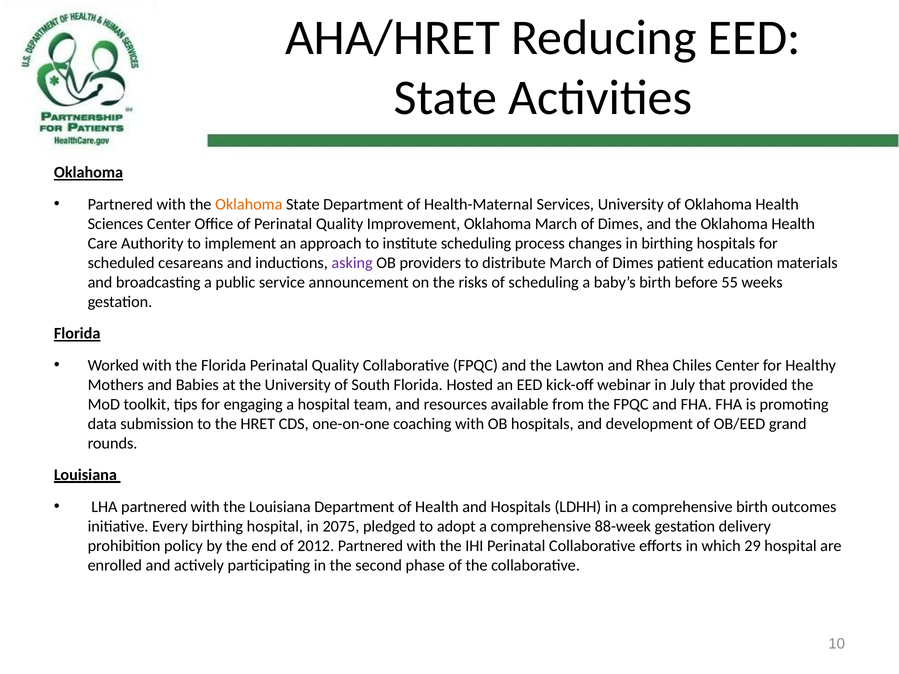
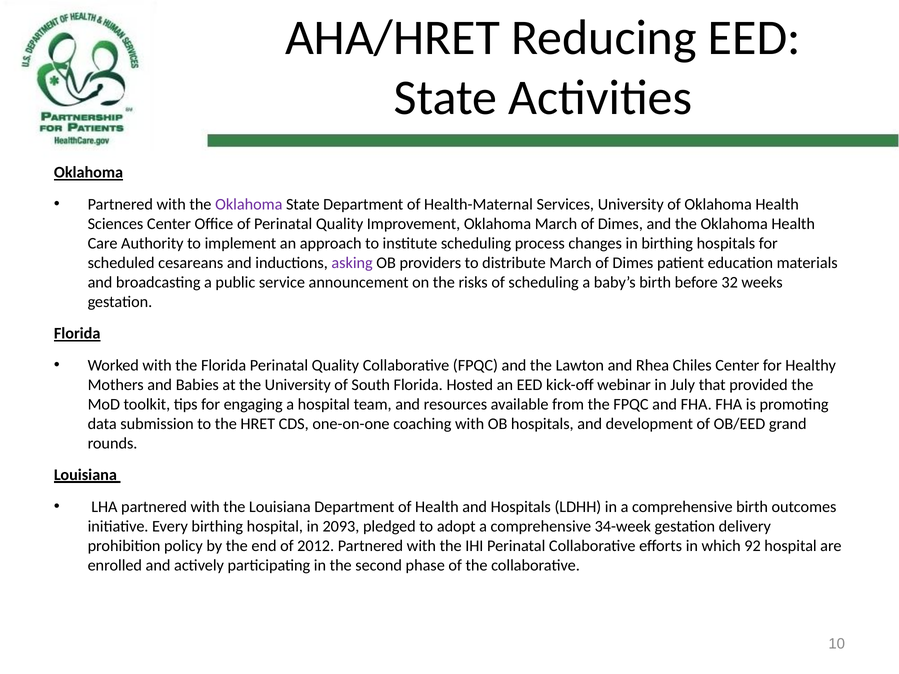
Oklahoma at (249, 204) colour: orange -> purple
55: 55 -> 32
2075: 2075 -> 2093
88-week: 88-week -> 34-week
29: 29 -> 92
